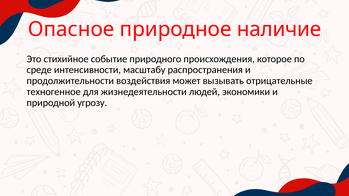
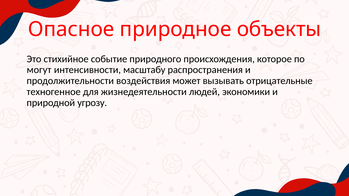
наличие: наличие -> объекты
среде: среде -> могут
